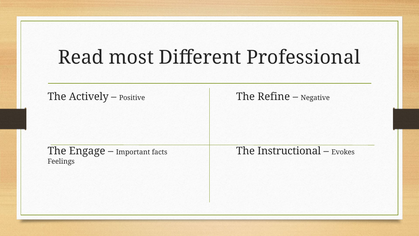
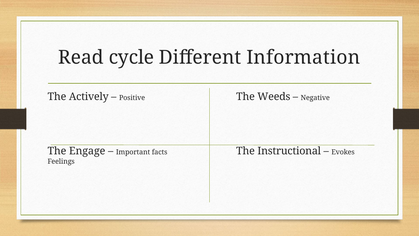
most: most -> cycle
Professional: Professional -> Information
Refine: Refine -> Weeds
